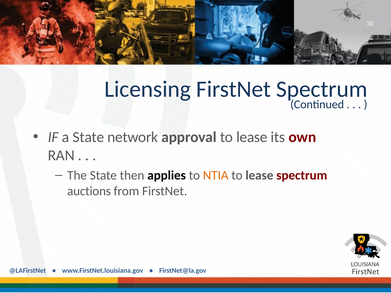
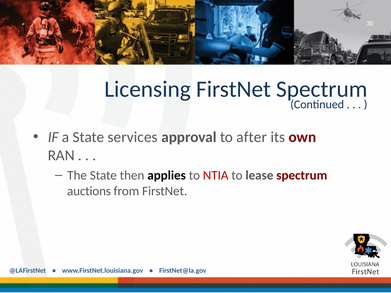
network: network -> services
approval to lease: lease -> after
NTIA colour: orange -> red
